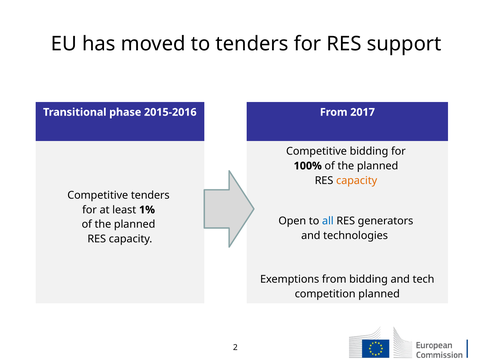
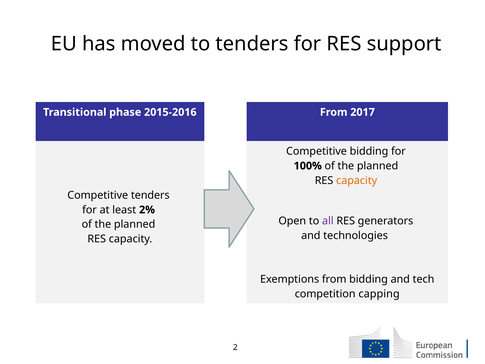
1%: 1% -> 2%
all colour: blue -> purple
competition planned: planned -> capping
